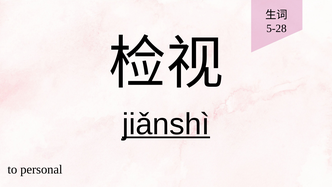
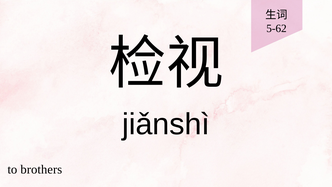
5-28: 5-28 -> 5-62
jiǎnshì underline: present -> none
personal: personal -> brothers
